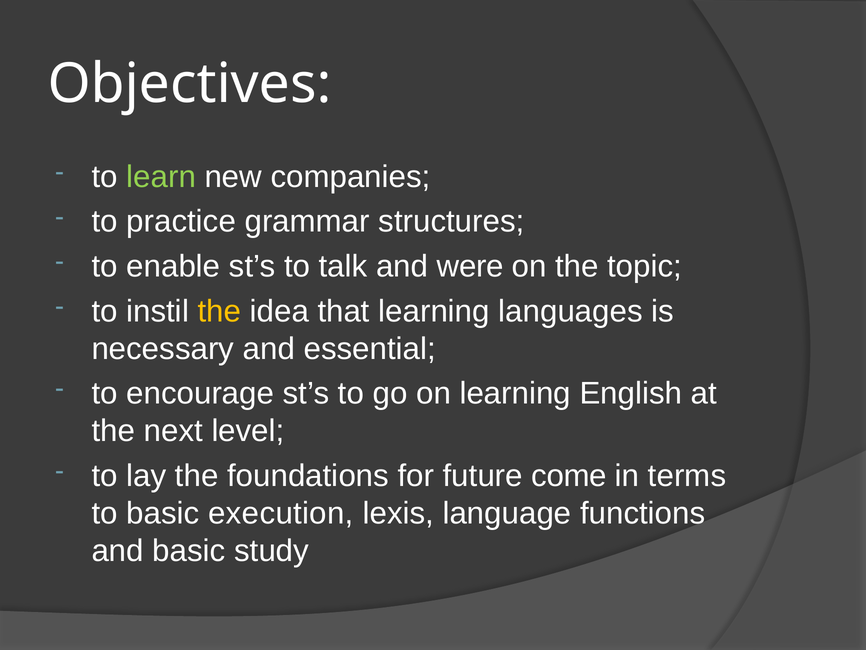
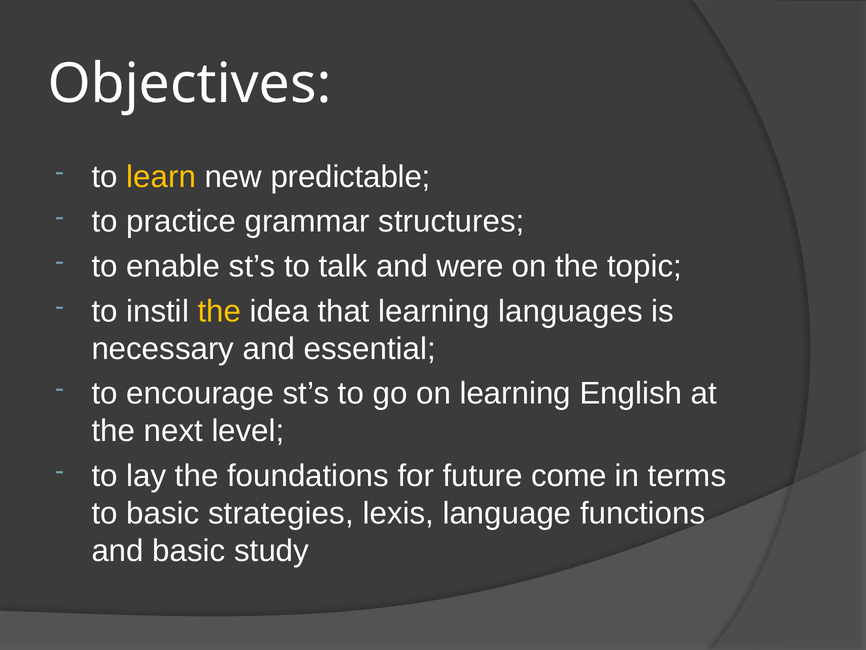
learn colour: light green -> yellow
companies: companies -> predictable
execution: execution -> strategies
